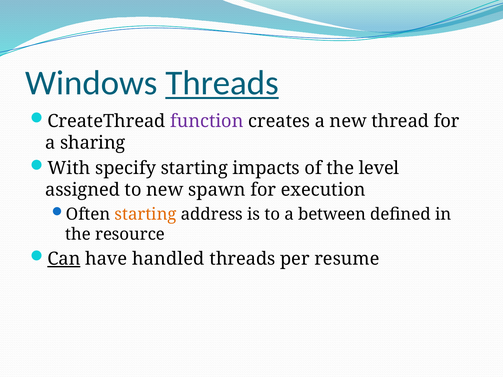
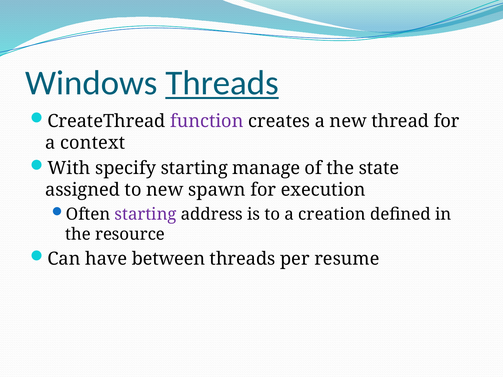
sharing: sharing -> context
impacts: impacts -> manage
level: level -> state
starting at (146, 214) colour: orange -> purple
between: between -> creation
Can underline: present -> none
handled: handled -> between
